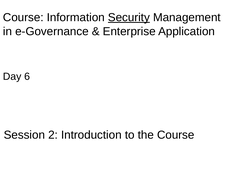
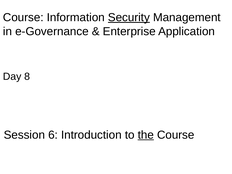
6: 6 -> 8
2: 2 -> 6
the underline: none -> present
